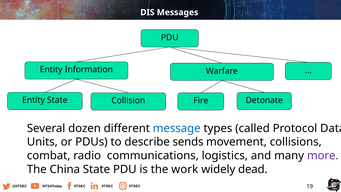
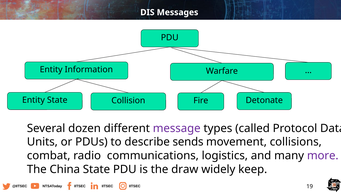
message colour: blue -> purple
work: work -> draw
dead: dead -> keep
